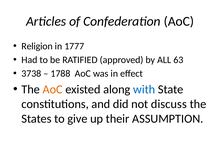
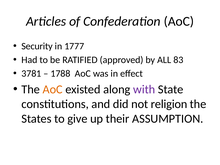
Religion: Religion -> Security
63: 63 -> 83
3738: 3738 -> 3781
with colour: blue -> purple
discuss: discuss -> religion
